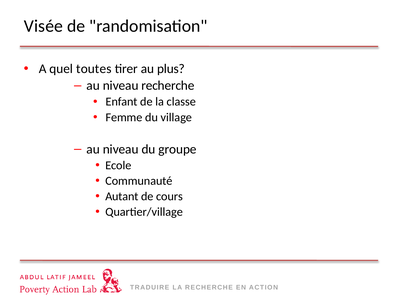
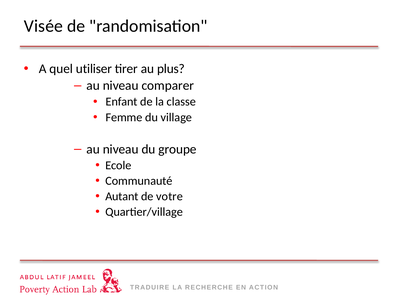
toutes: toutes -> utiliser
niveau recherche: recherche -> comparer
cours: cours -> votre
